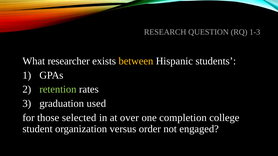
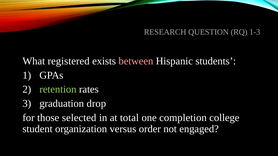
researcher: researcher -> registered
between colour: yellow -> pink
used: used -> drop
over: over -> total
